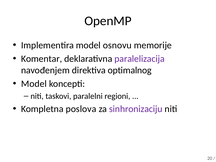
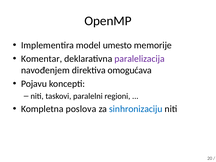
osnovu: osnovu -> umesto
optimalnog: optimalnog -> omogućava
Model at (34, 84): Model -> Pojavu
sinhronizaciju colour: purple -> blue
